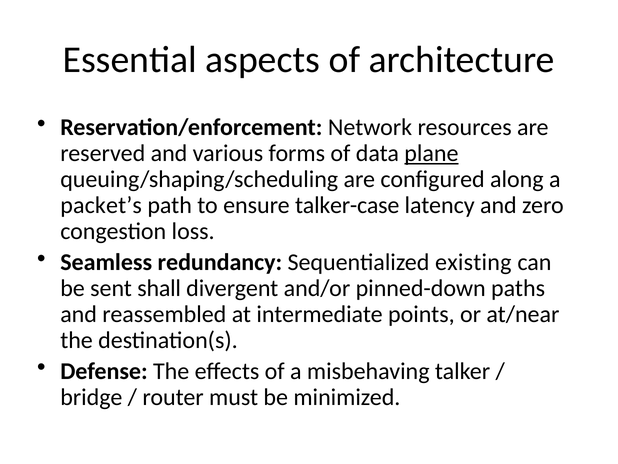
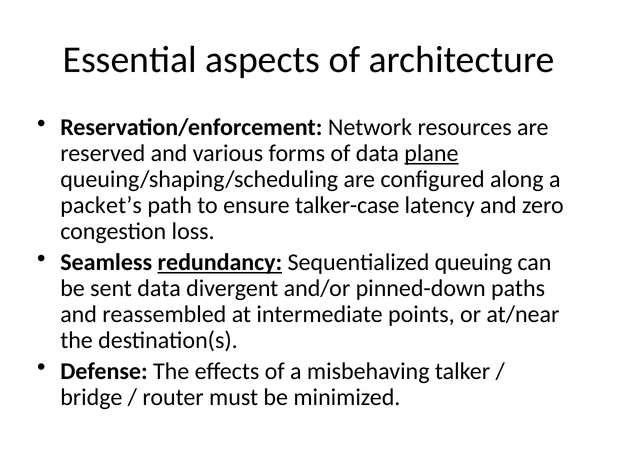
redundancy underline: none -> present
existing: existing -> queuing
sent shall: shall -> data
